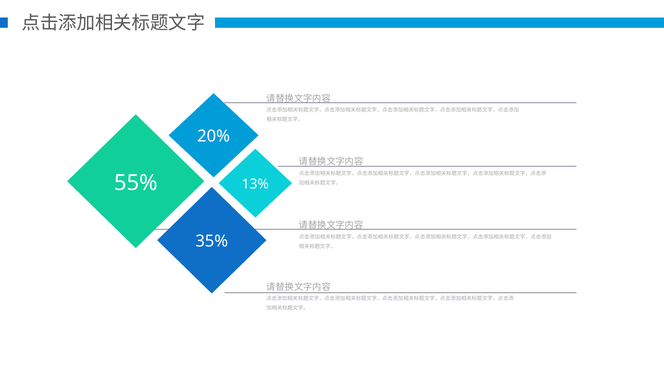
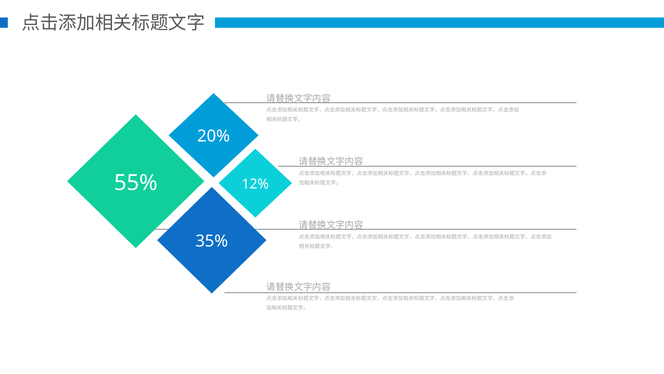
13%: 13% -> 12%
